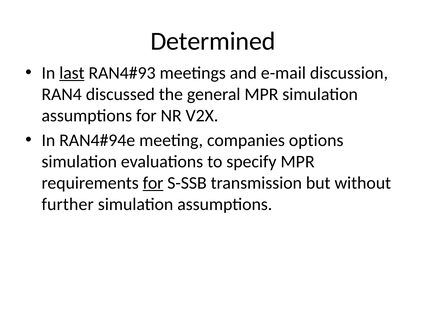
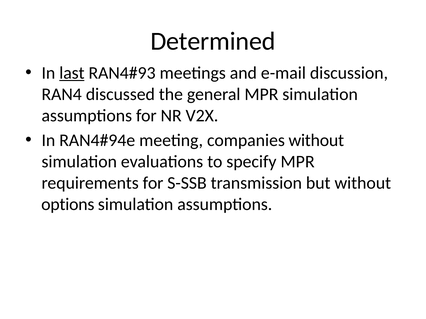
companies options: options -> without
for at (153, 183) underline: present -> none
further: further -> options
